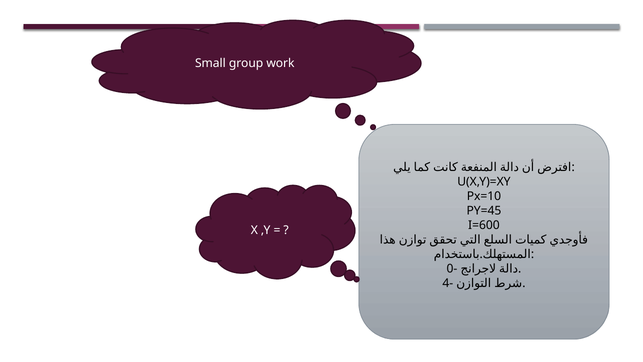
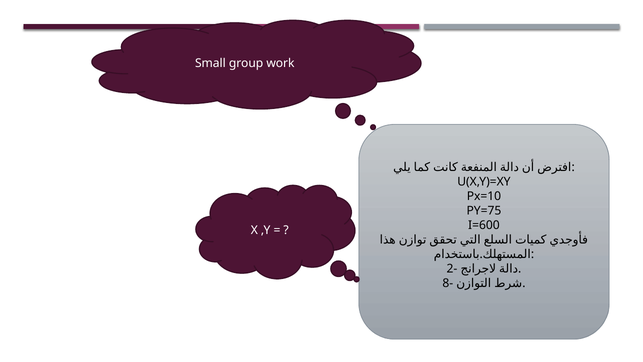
PY=45: PY=45 -> PY=75
0-: 0- -> 2-
4-: 4- -> 8-
